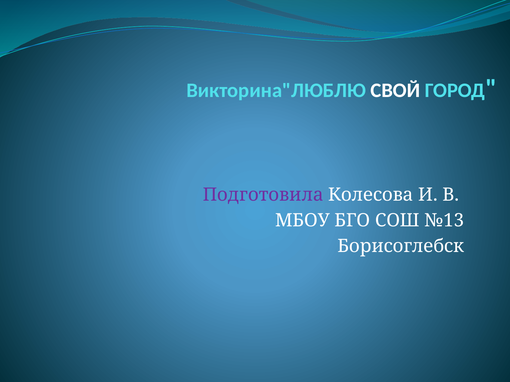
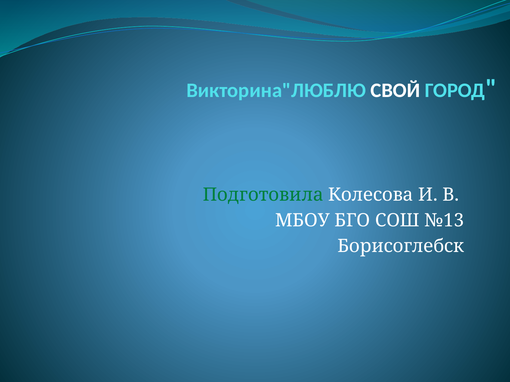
Подготовила colour: purple -> green
